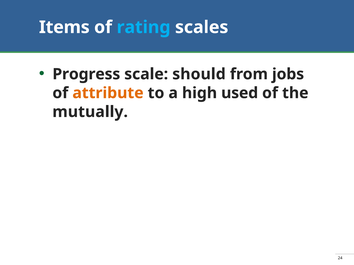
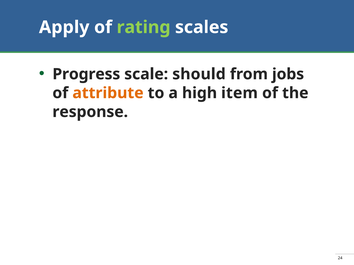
Items: Items -> Apply
rating colour: light blue -> light green
used: used -> item
mutually: mutually -> response
